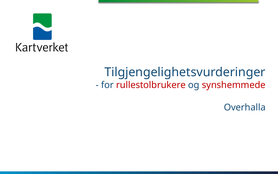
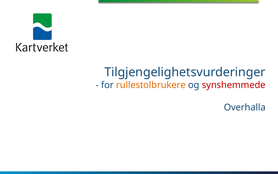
rullestolbrukere colour: red -> orange
